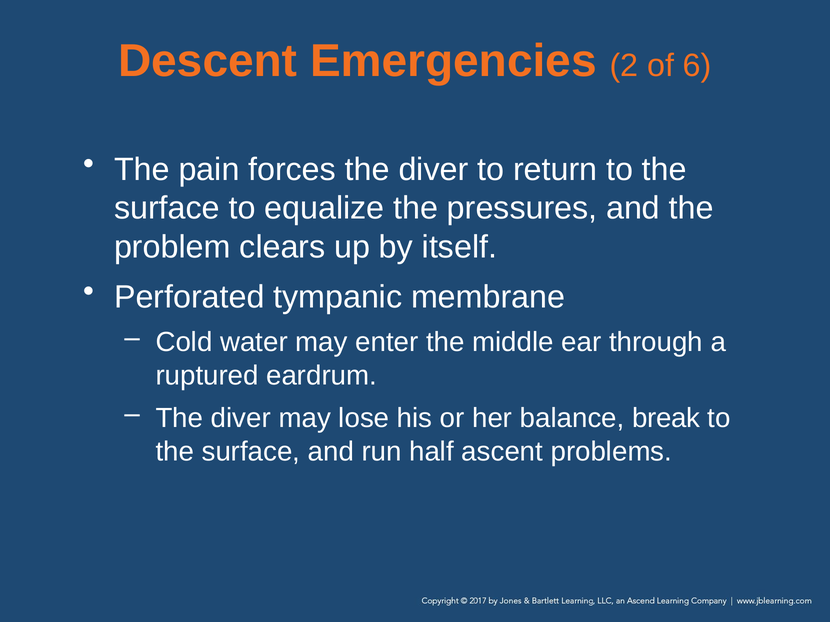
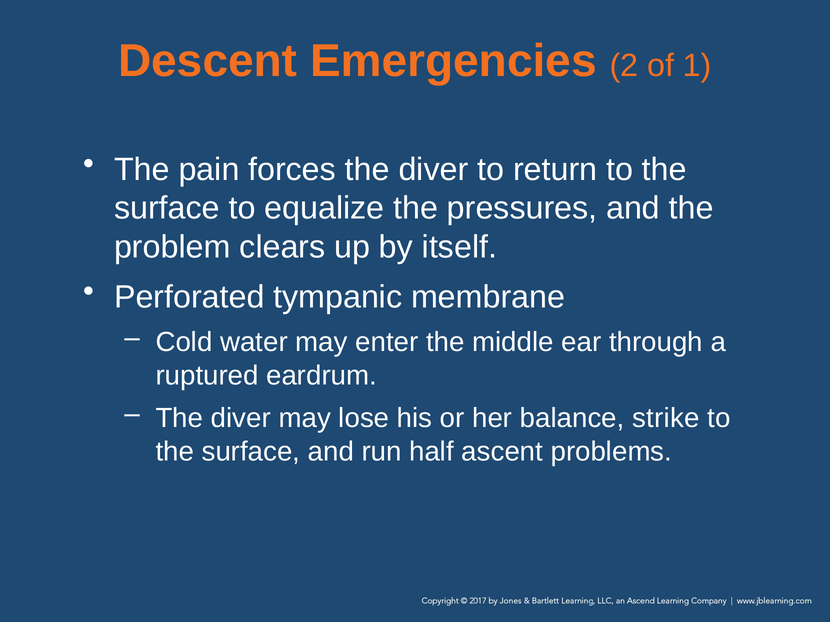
6: 6 -> 1
break: break -> strike
